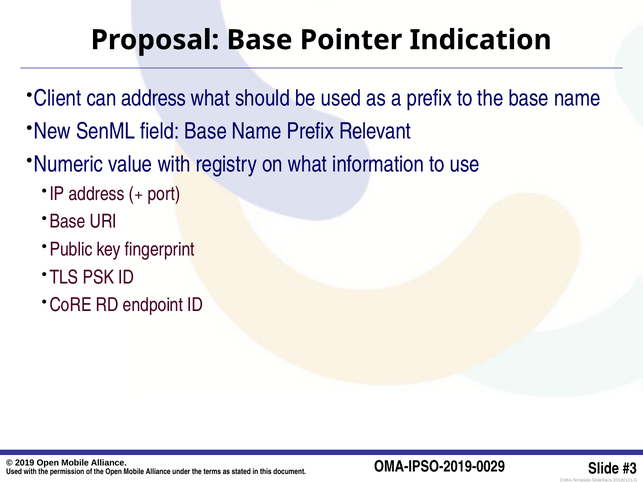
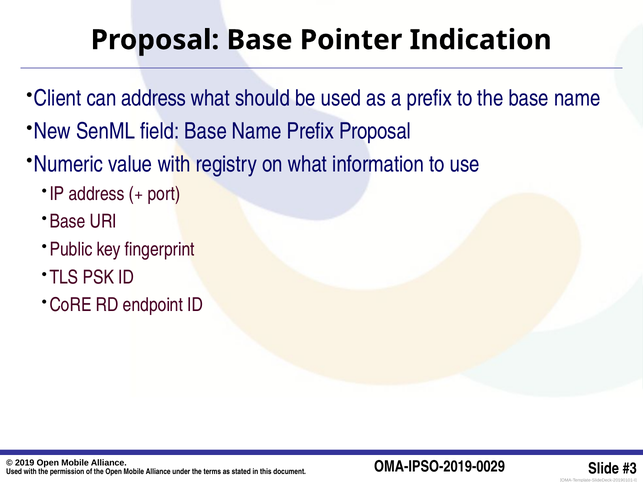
Prefix Relevant: Relevant -> Proposal
